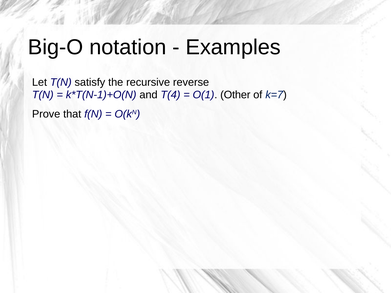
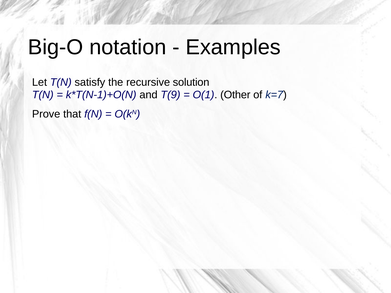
reverse: reverse -> solution
T(4: T(4 -> T(9
